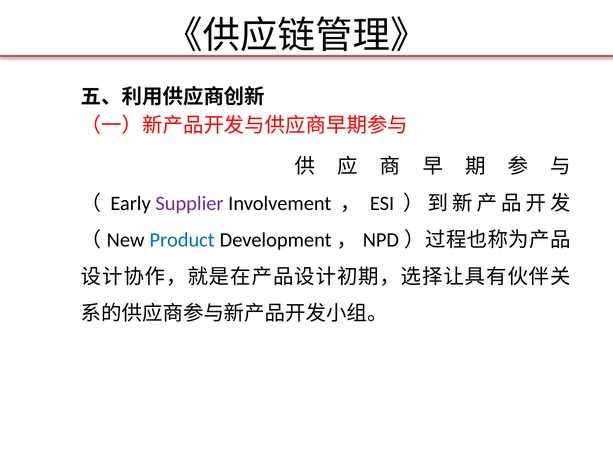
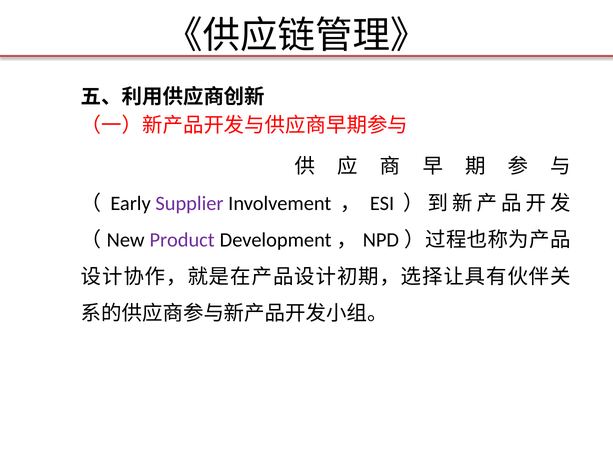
Product colour: blue -> purple
